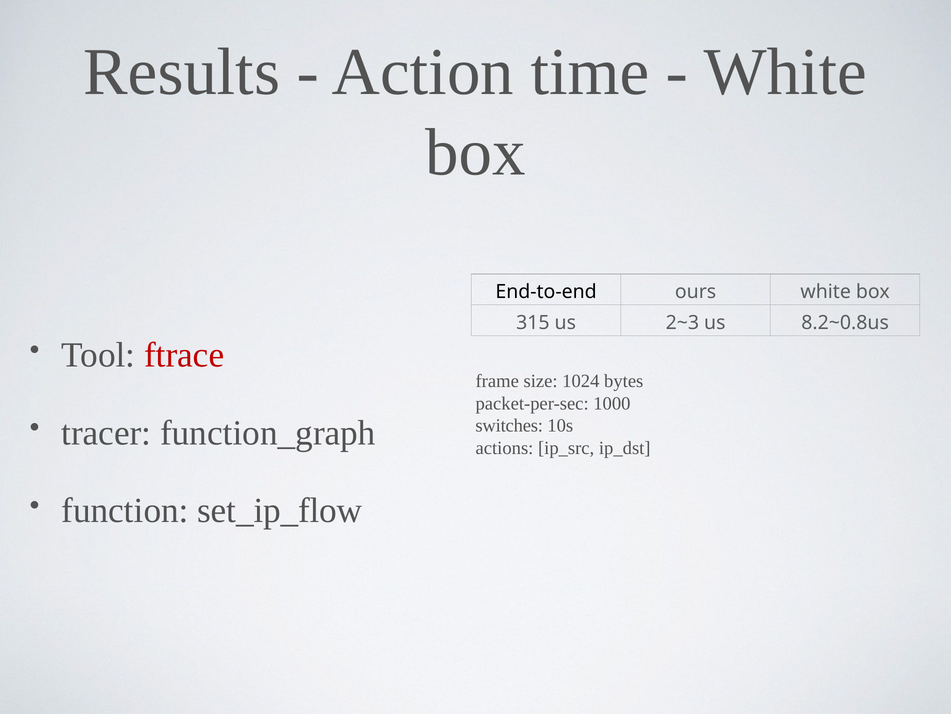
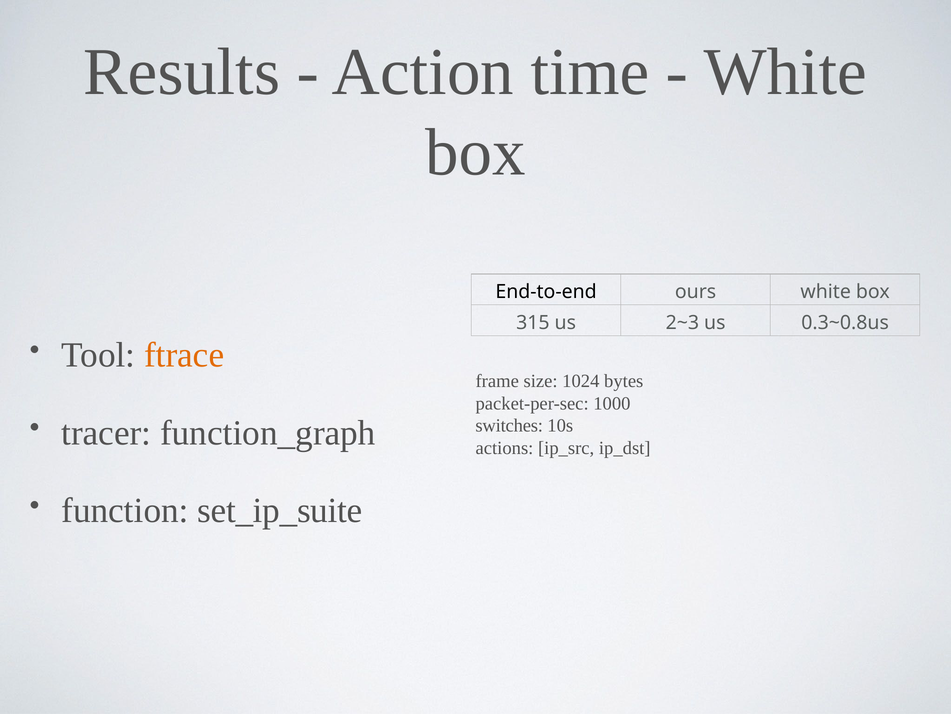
8.2~0.8us: 8.2~0.8us -> 0.3~0.8us
ftrace colour: red -> orange
set_ip_flow: set_ip_flow -> set_ip_suite
